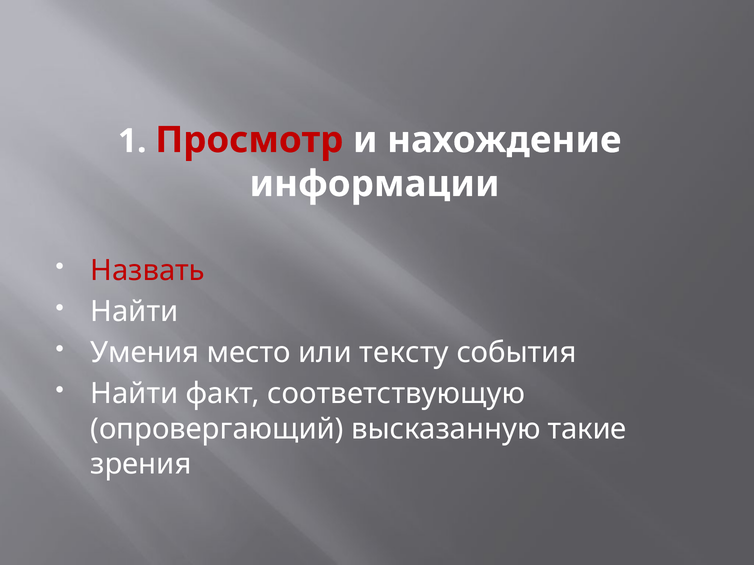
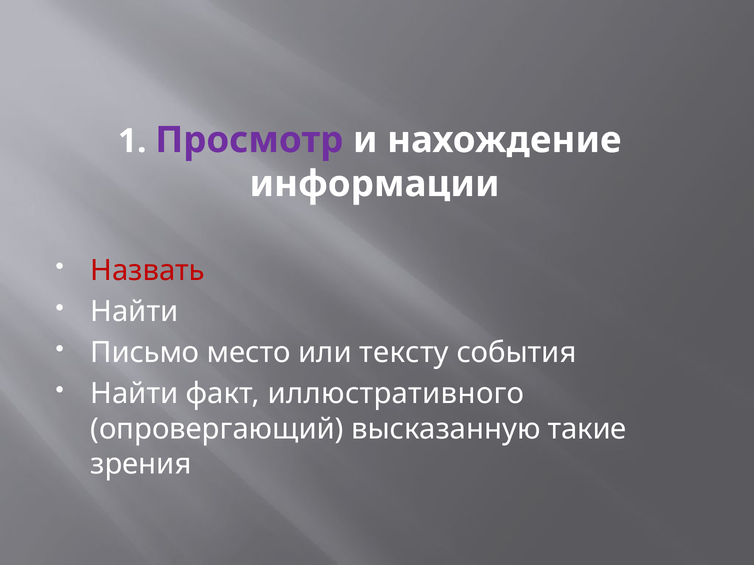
Просмотр colour: red -> purple
Умения: Умения -> Письмо
соответствующую: соответствующую -> иллюстративного
